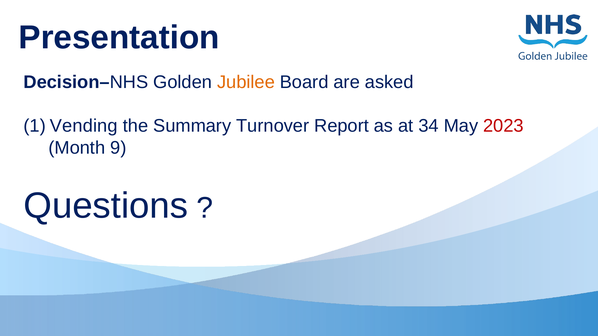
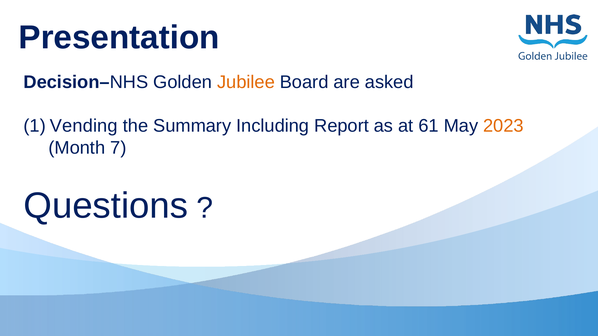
Turnover: Turnover -> Including
34: 34 -> 61
2023 colour: red -> orange
9: 9 -> 7
